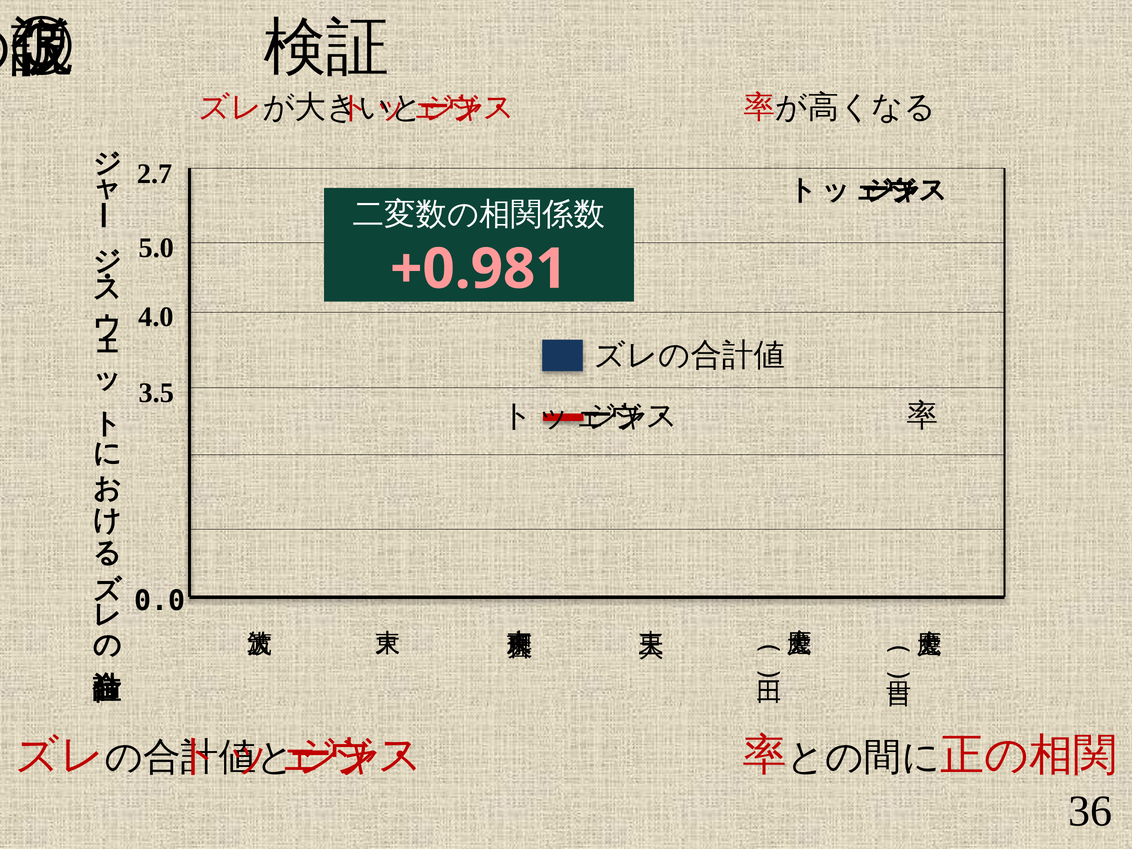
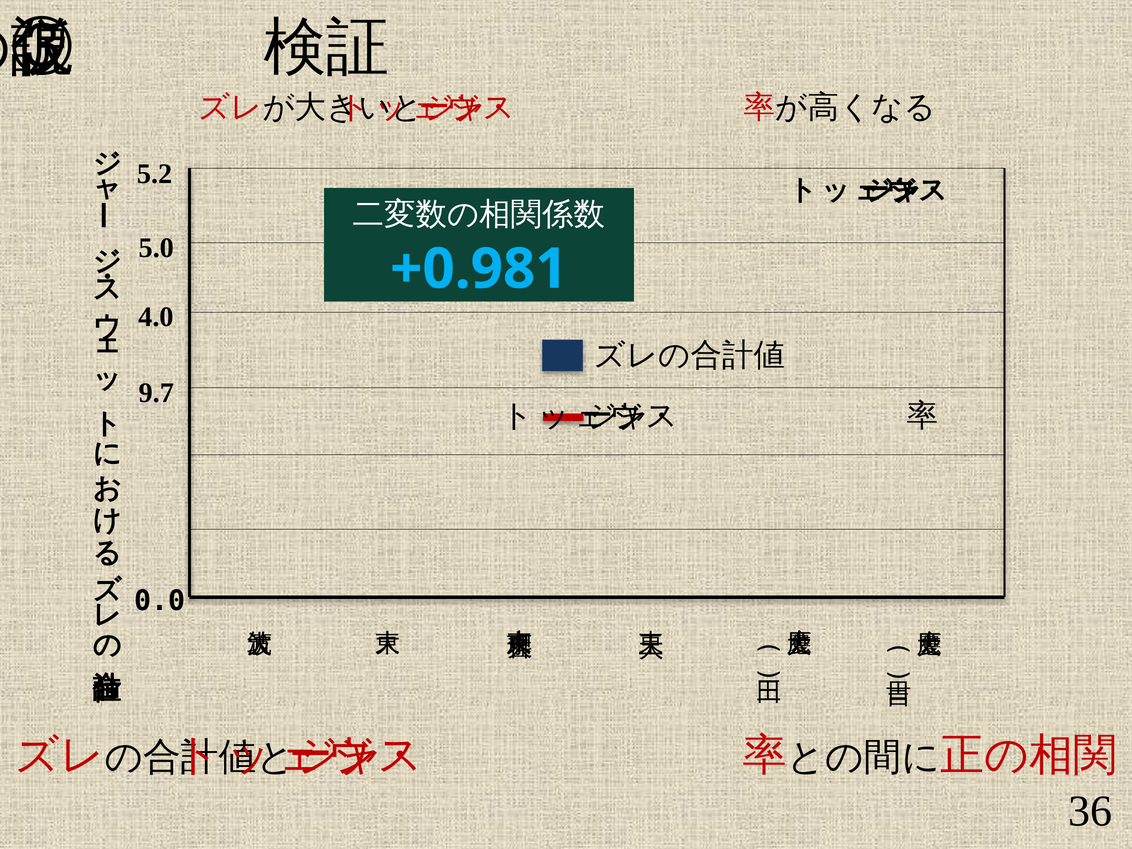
2.7: 2.7 -> 5.2
+0.981 colour: pink -> light blue
3.5: 3.5 -> 9.7
